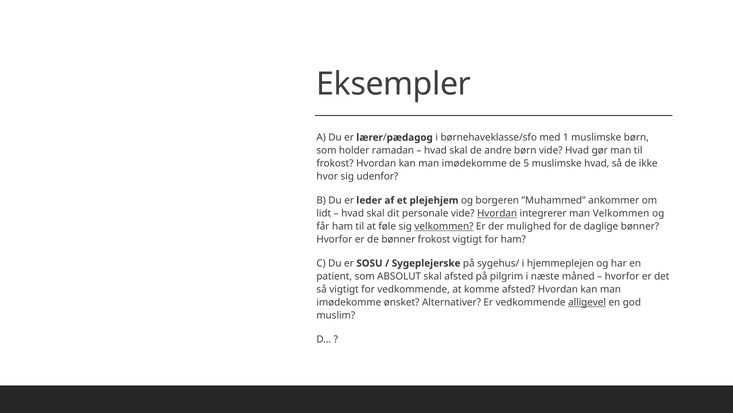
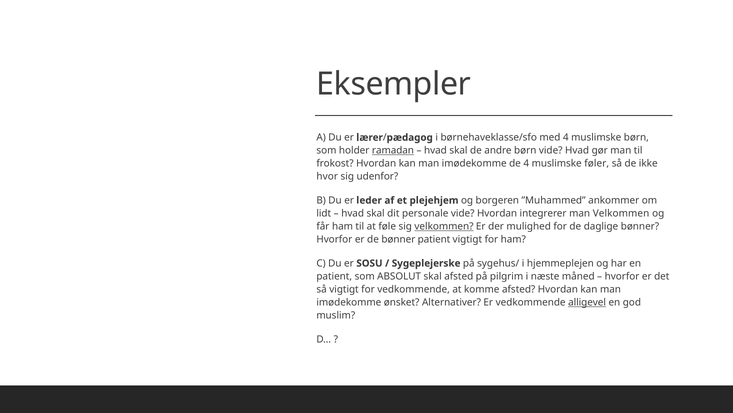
med 1: 1 -> 4
ramadan underline: none -> present
de 5: 5 -> 4
muslimske hvad: hvad -> føler
Hvordan at (497, 213) underline: present -> none
bønner frokost: frokost -> patient
